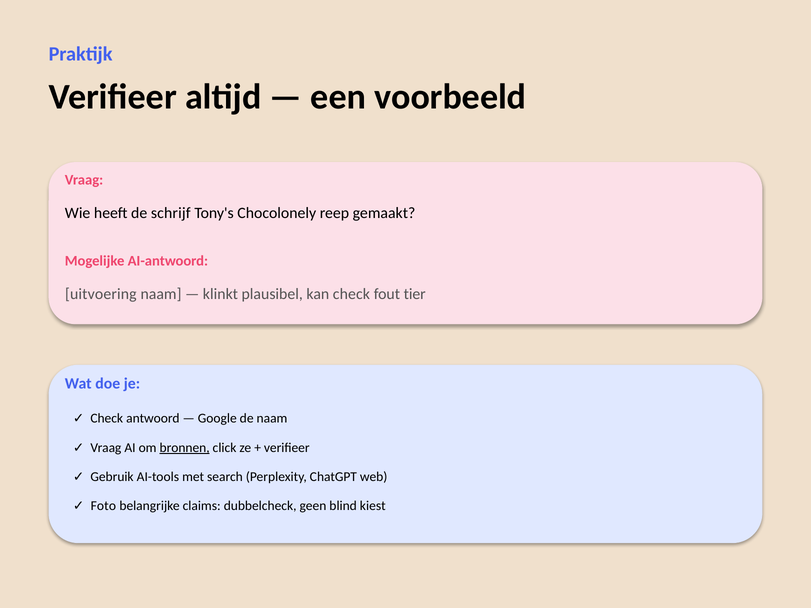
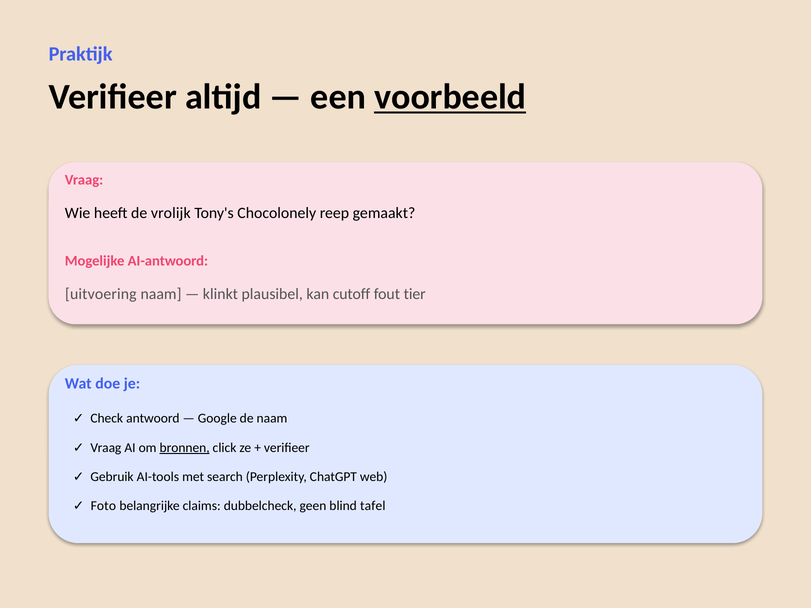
voorbeeld underline: none -> present
schrijf: schrijf -> vrolijk
kan check: check -> cutoff
kiest: kiest -> tafel
